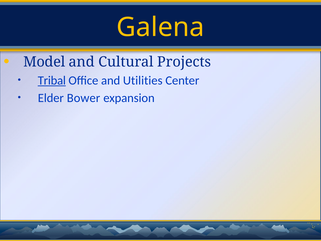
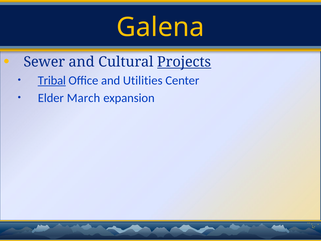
Model: Model -> Sewer
Projects underline: none -> present
Bower: Bower -> March
